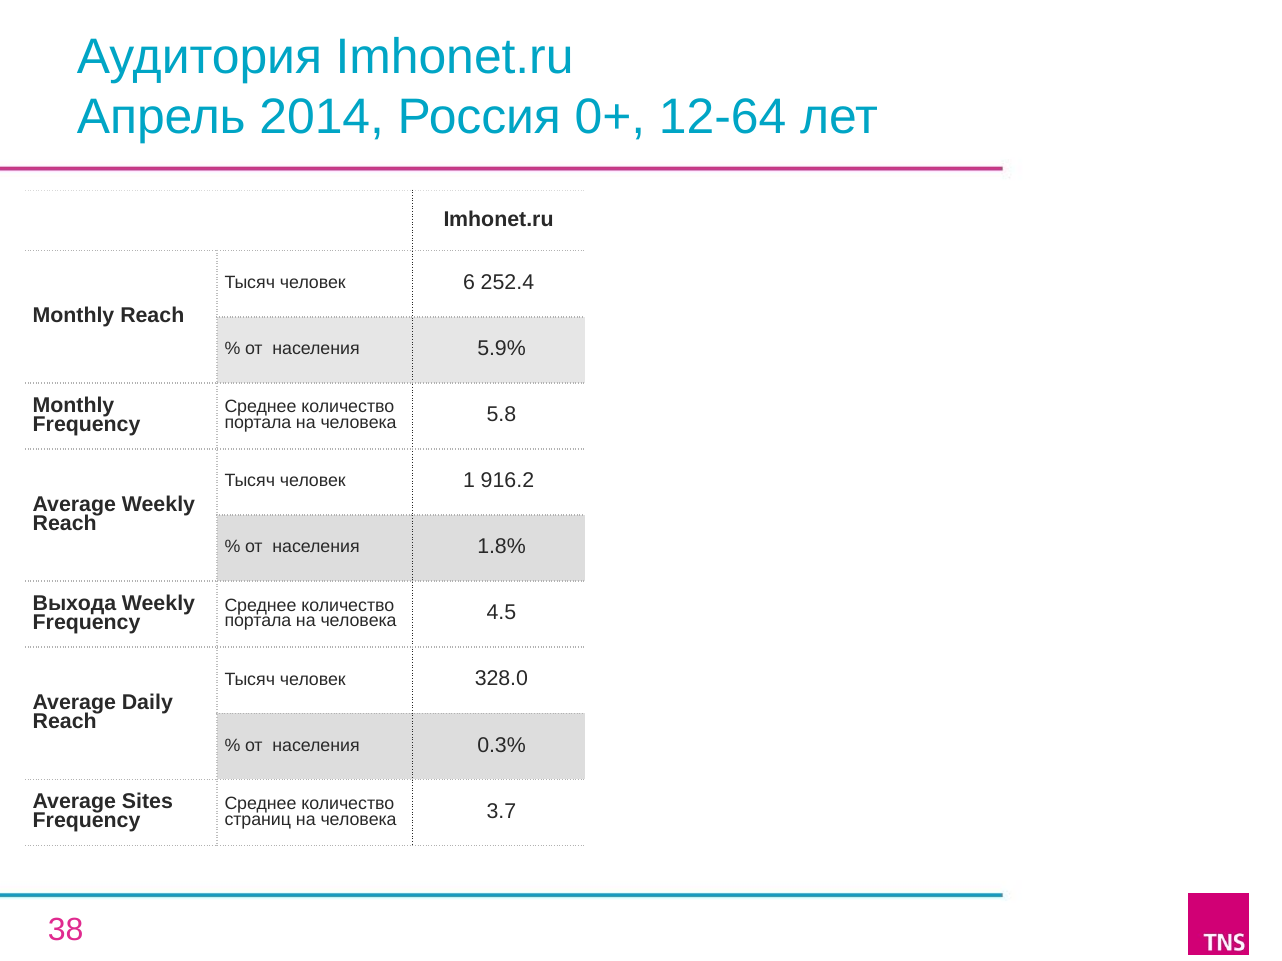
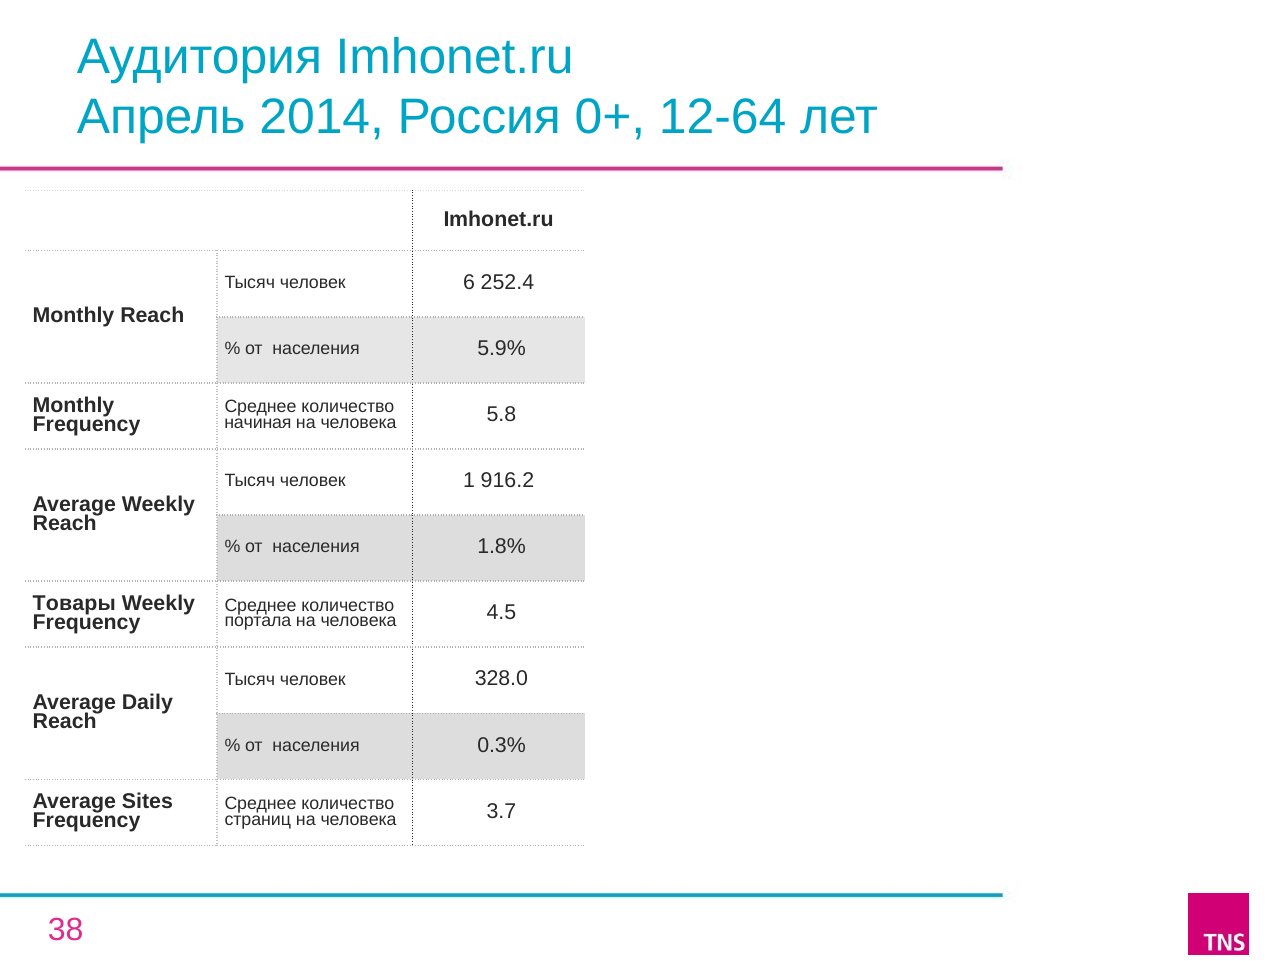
портала at (258, 423): портала -> начиная
Выхода: Выхода -> Товары
